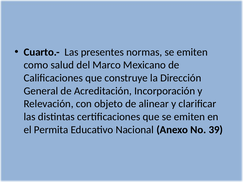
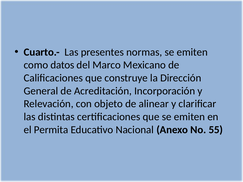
salud: salud -> datos
39: 39 -> 55
